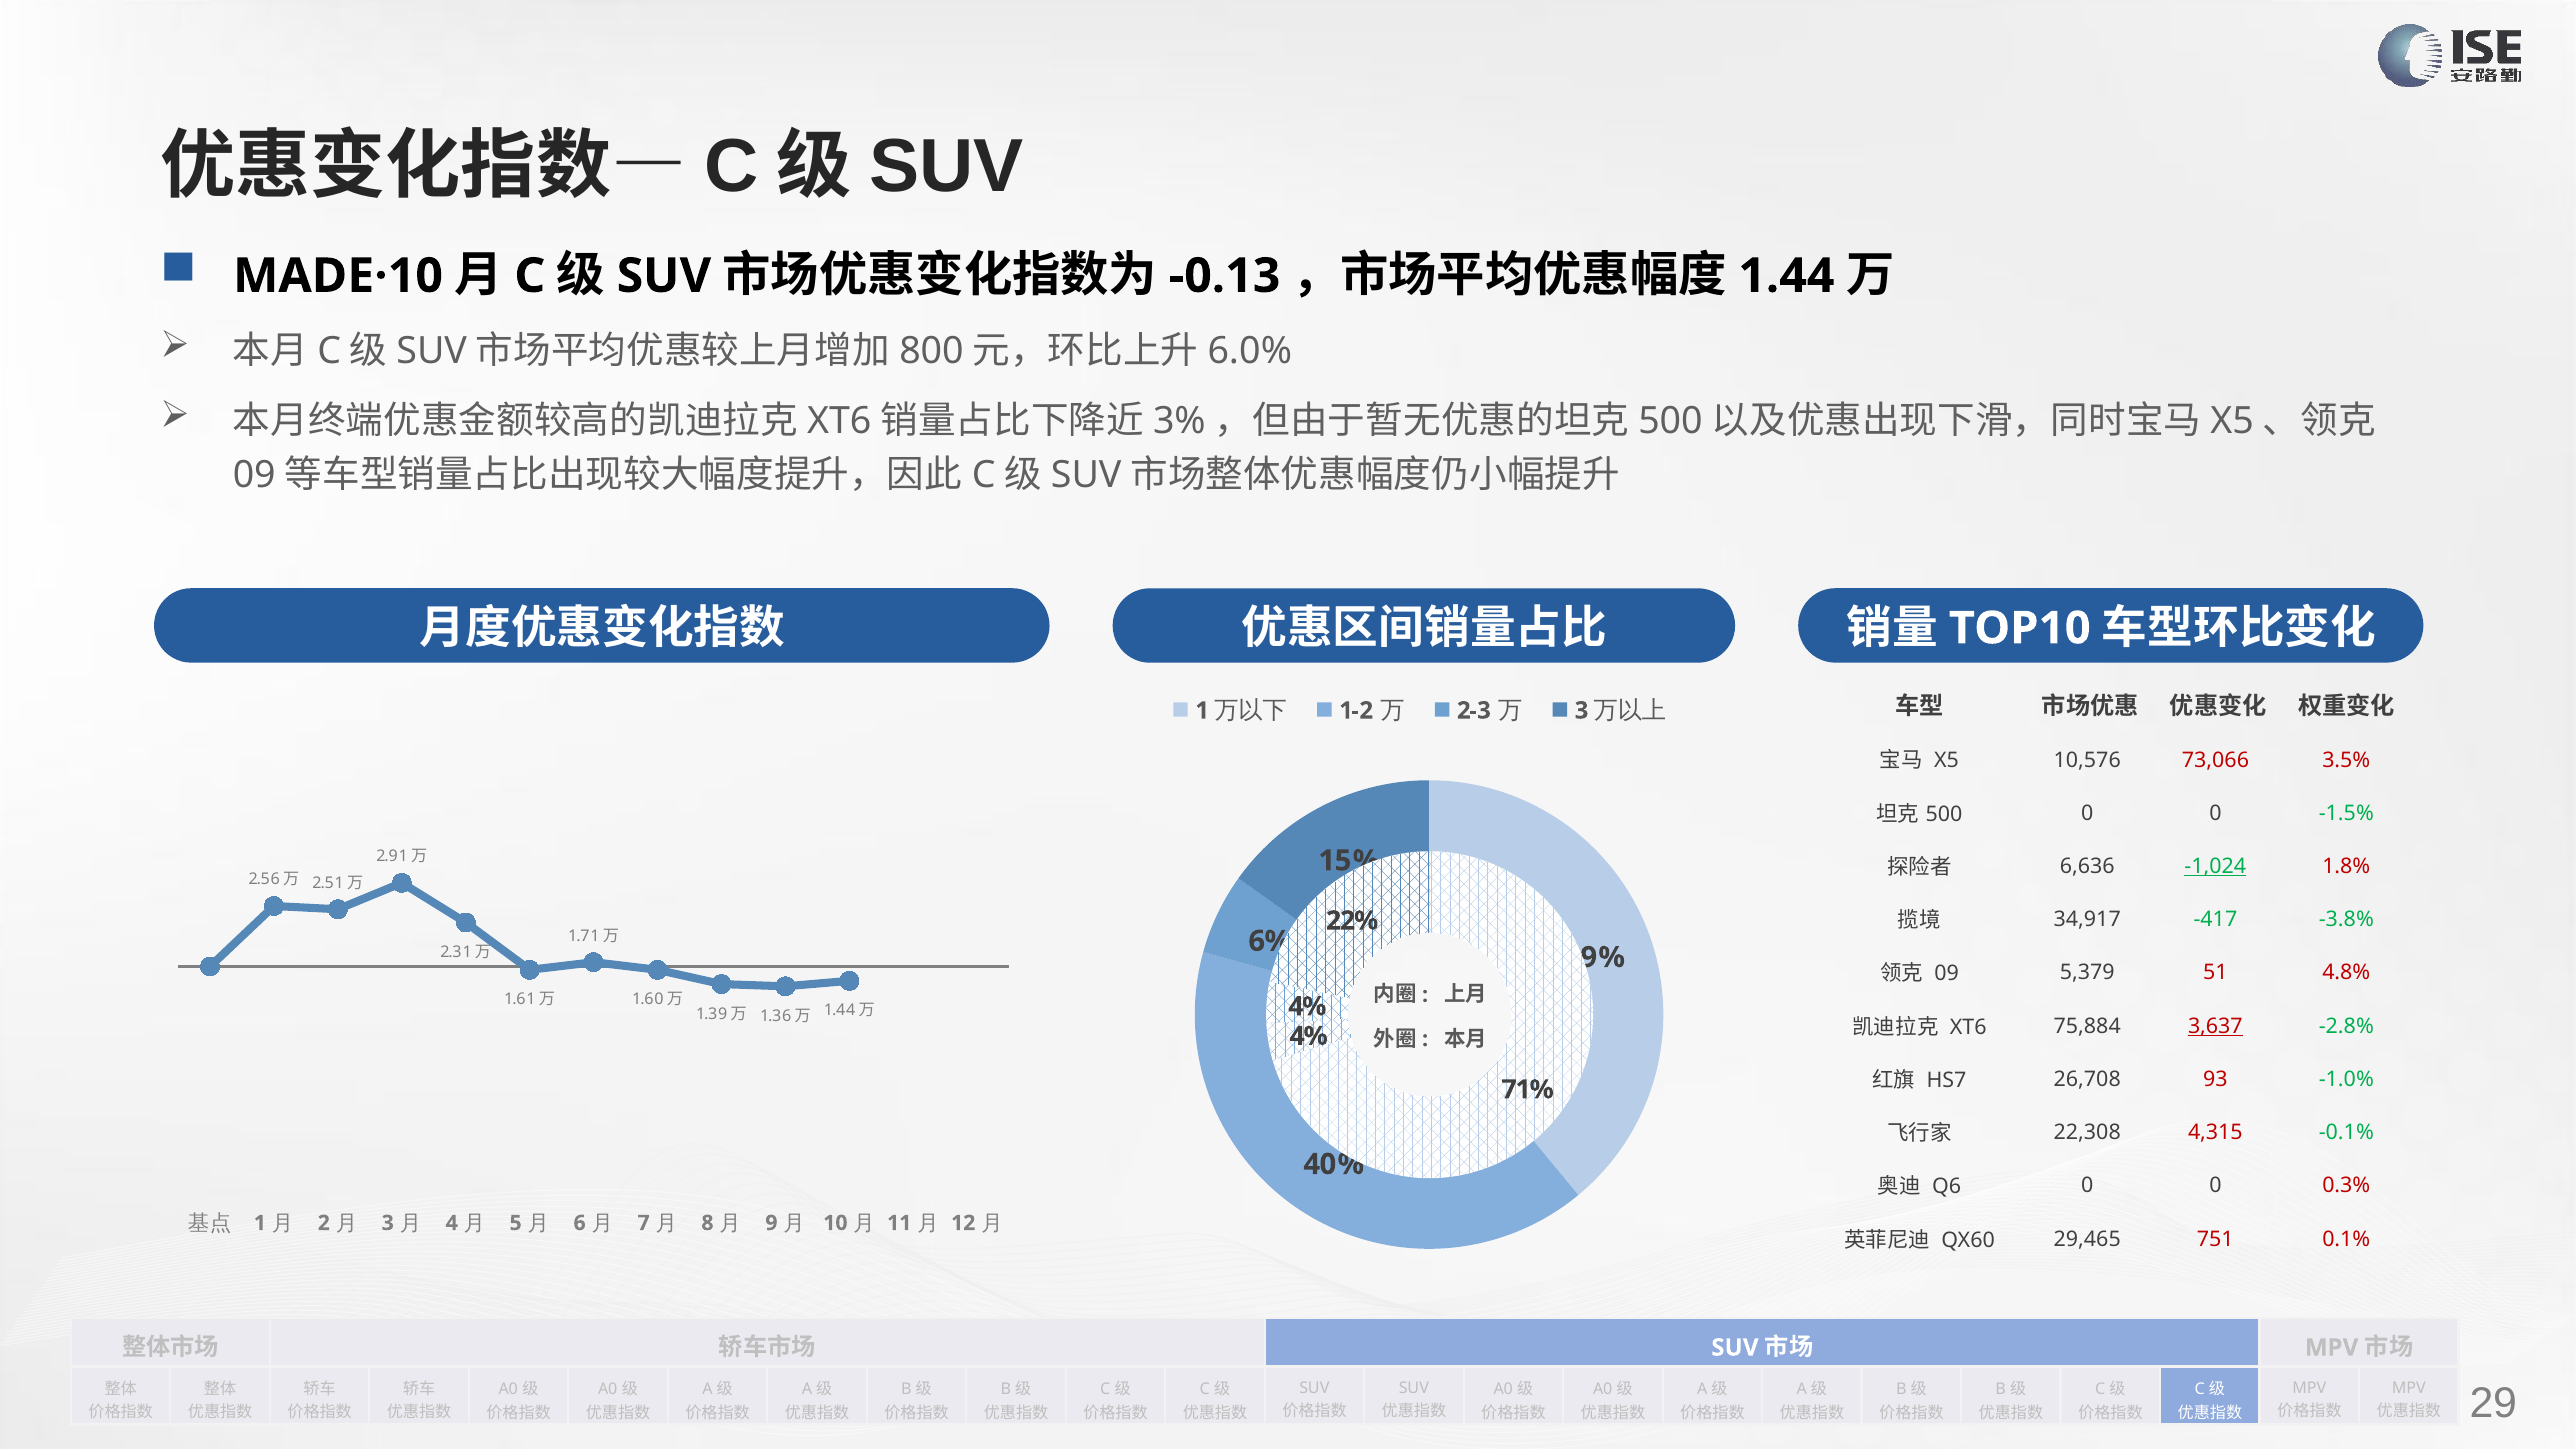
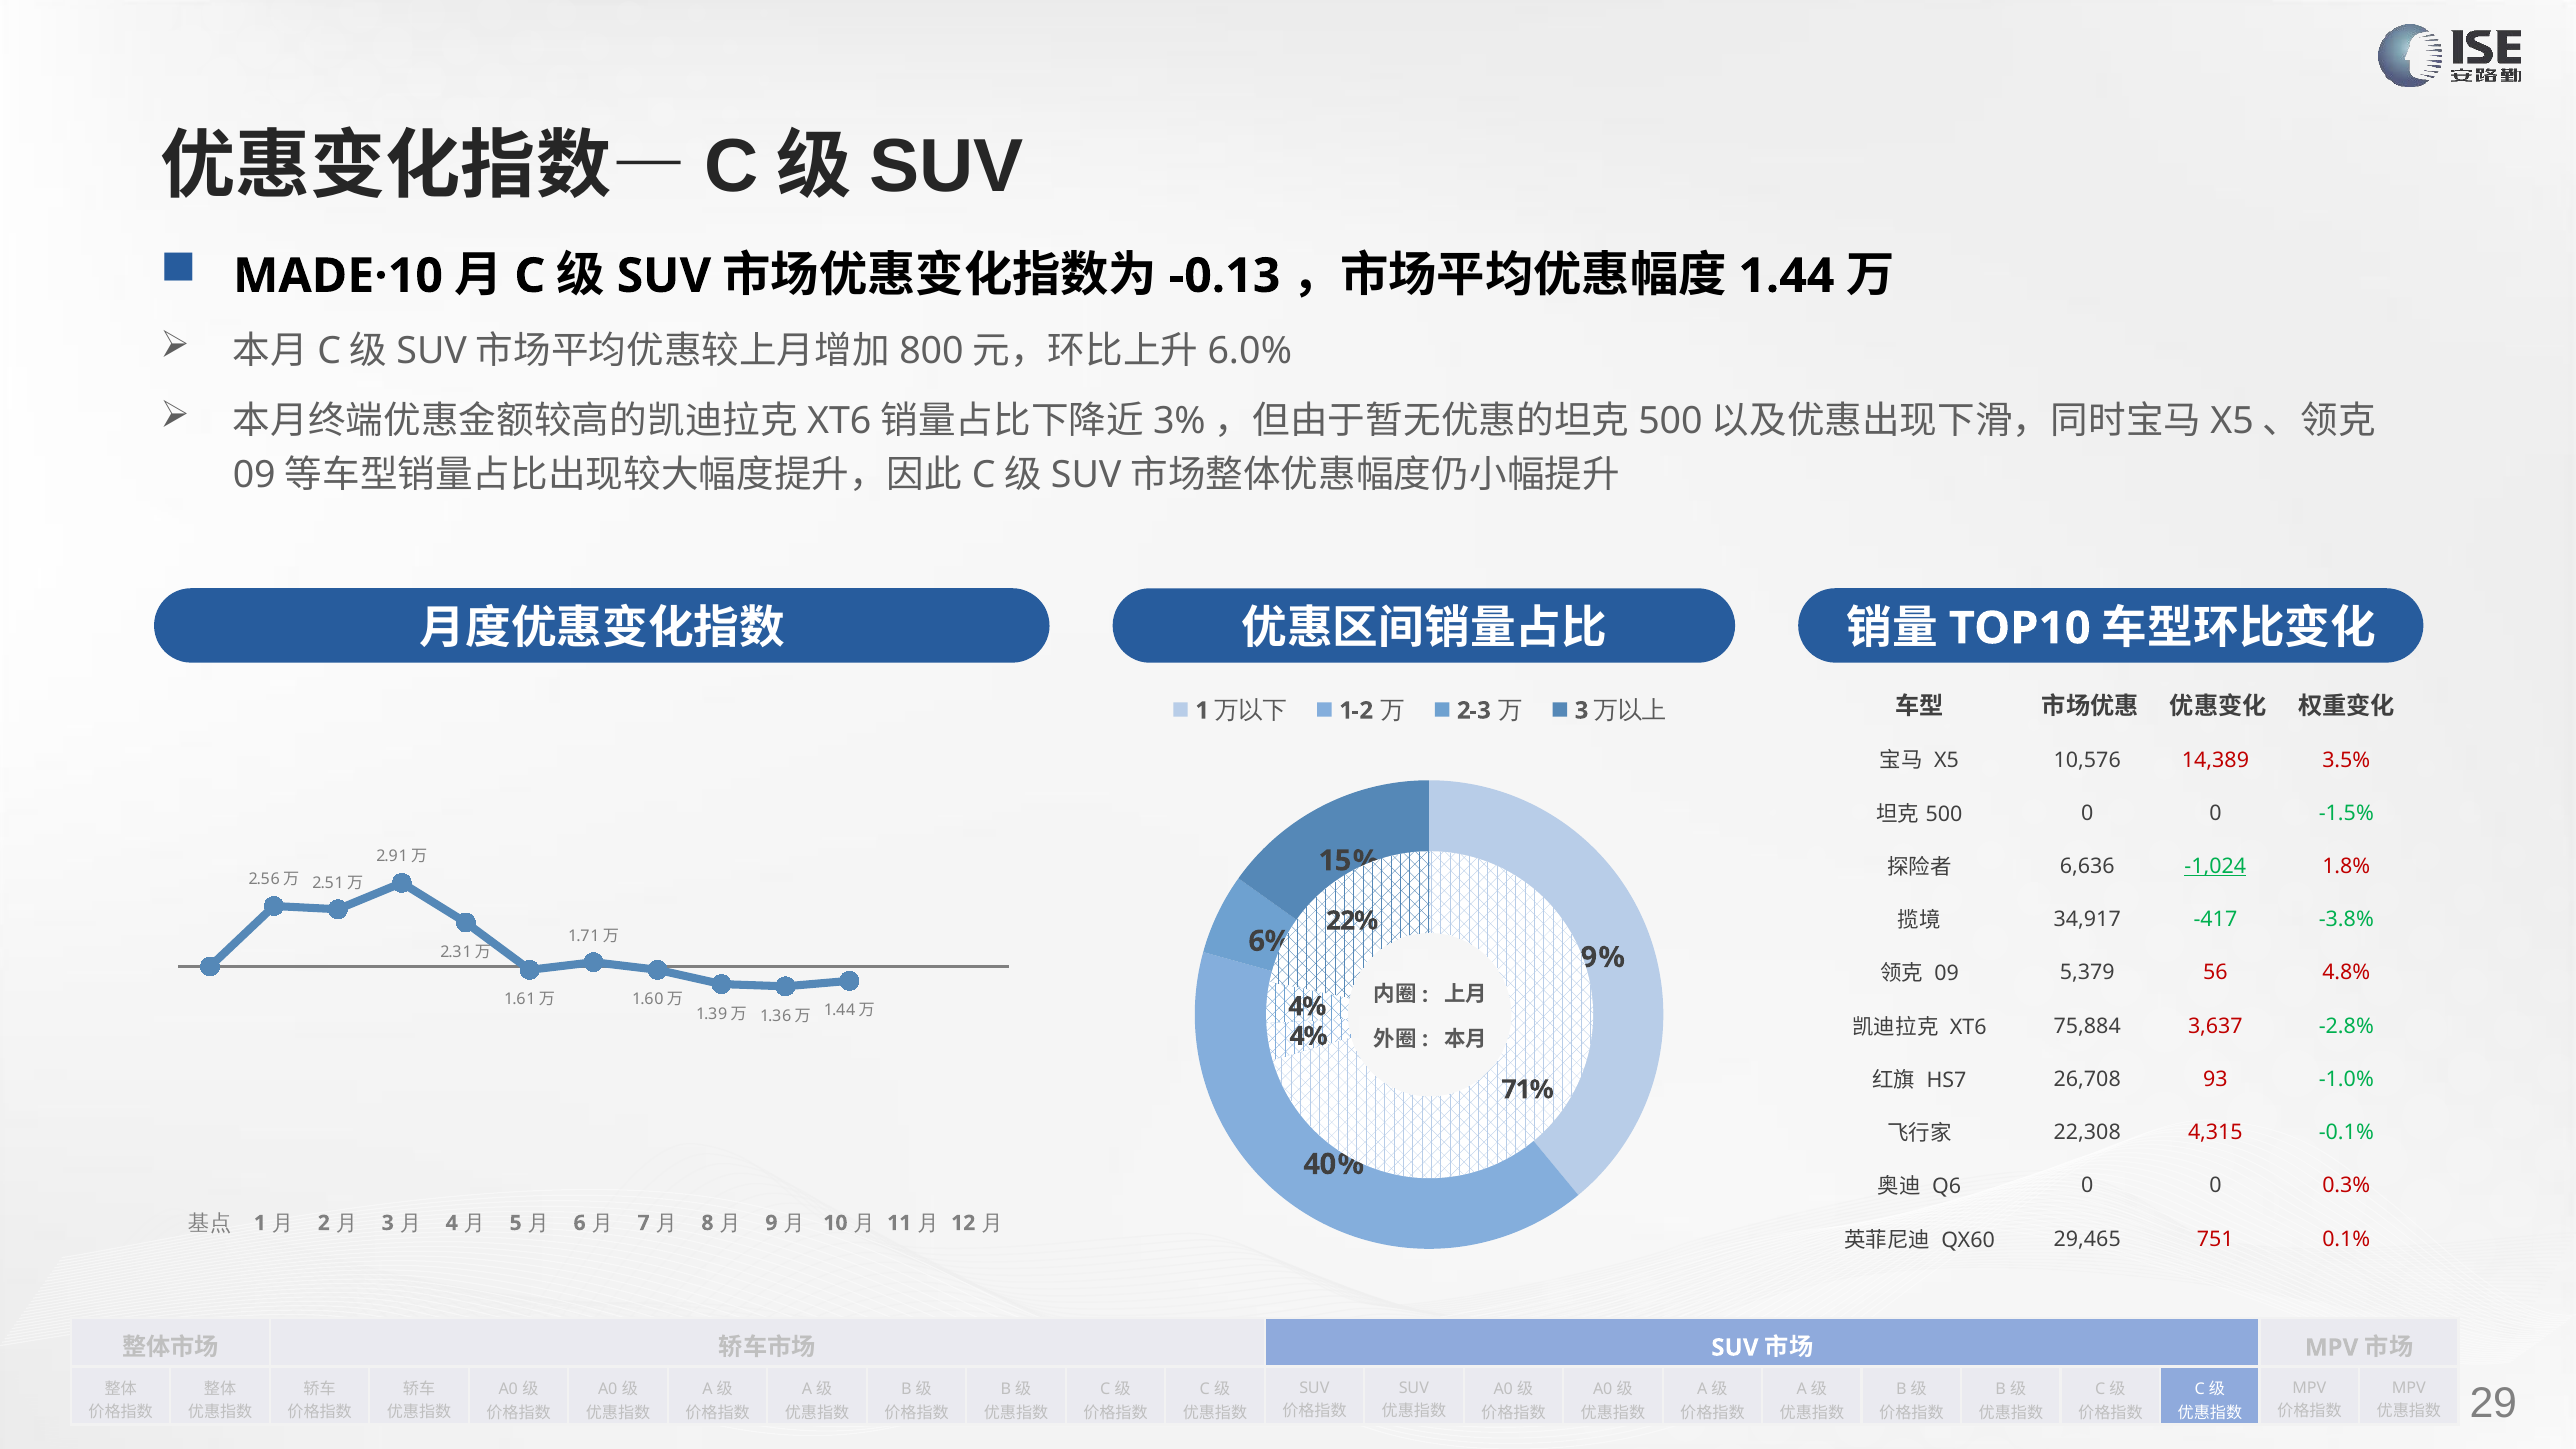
73,066: 73,066 -> 14,389
51: 51 -> 56
3,637 underline: present -> none
